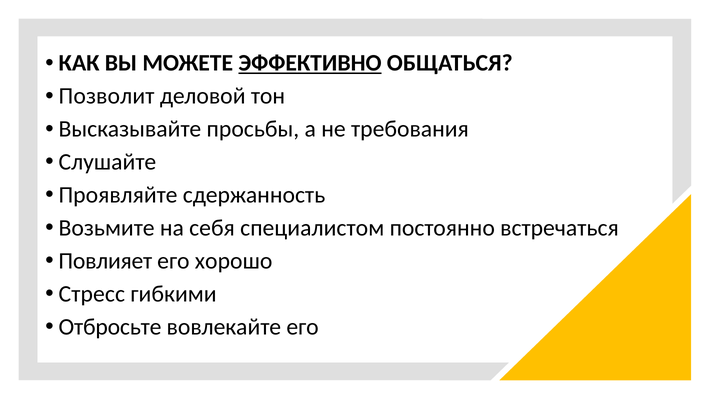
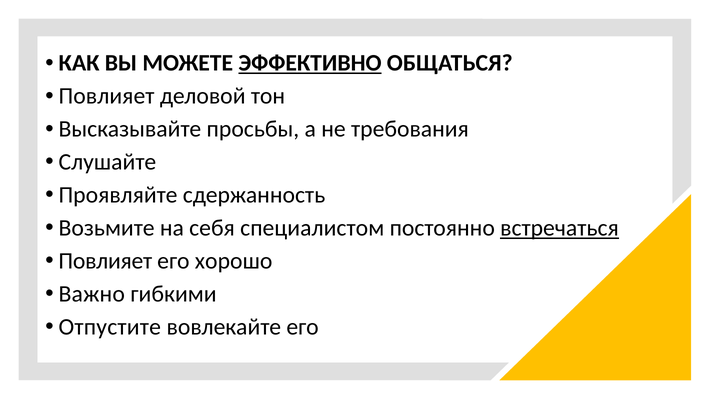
Позволит at (107, 96): Позволит -> Повлияет
встречаться underline: none -> present
Стресс: Стресс -> Важно
Отбросьте: Отбросьте -> Отпустите
